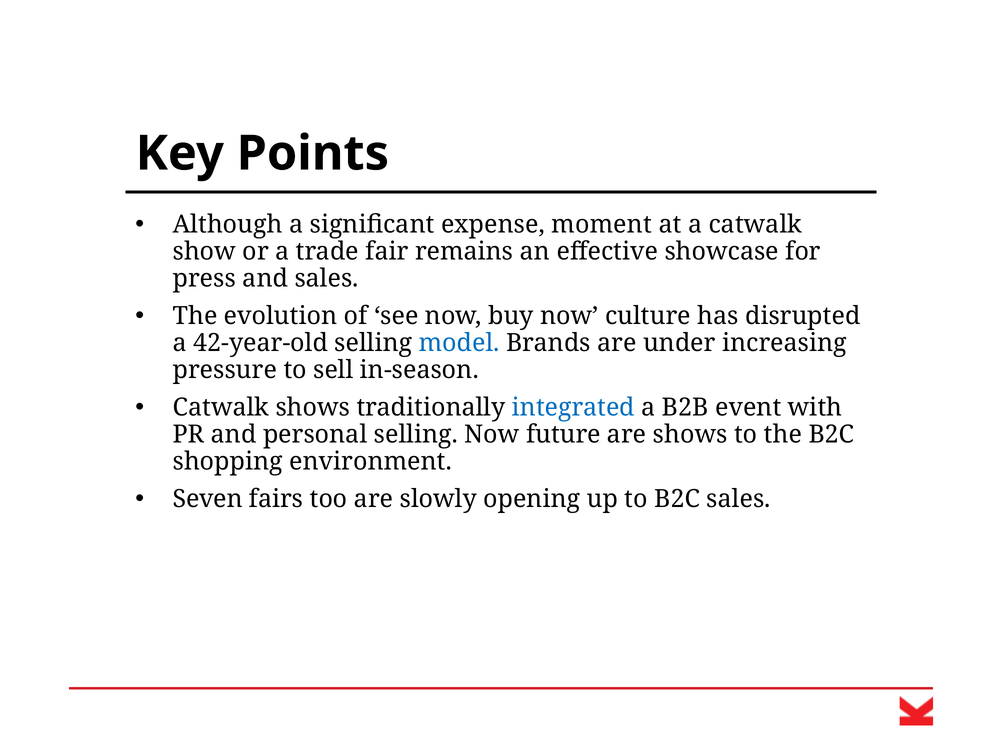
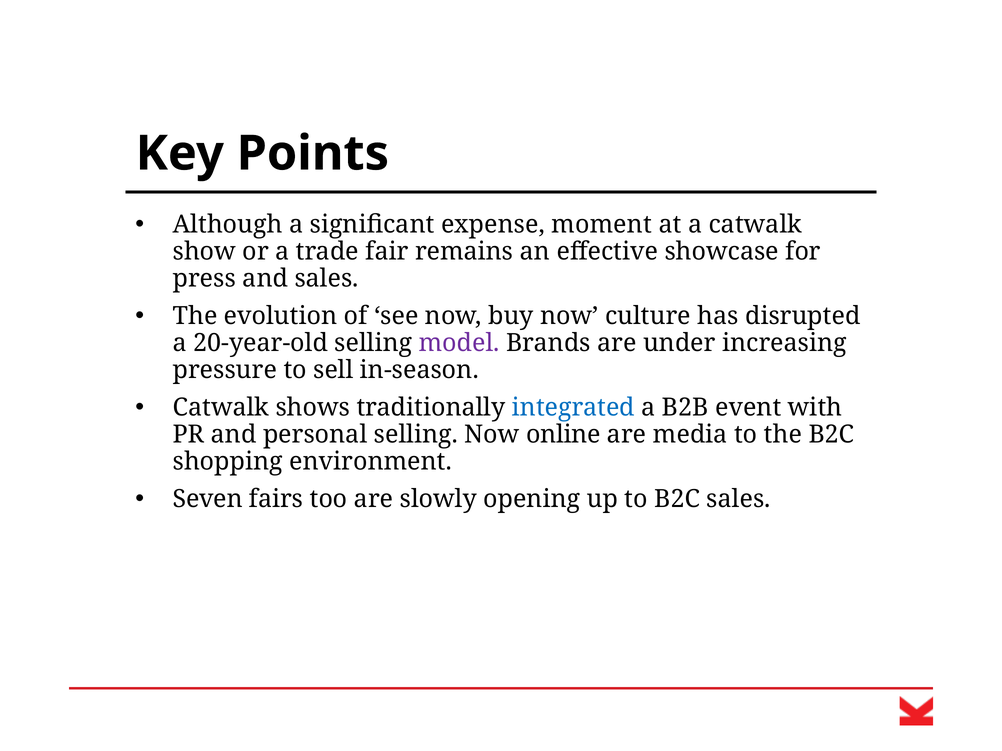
42-year-old: 42-year-old -> 20-year-old
model colour: blue -> purple
future: future -> online
are shows: shows -> media
